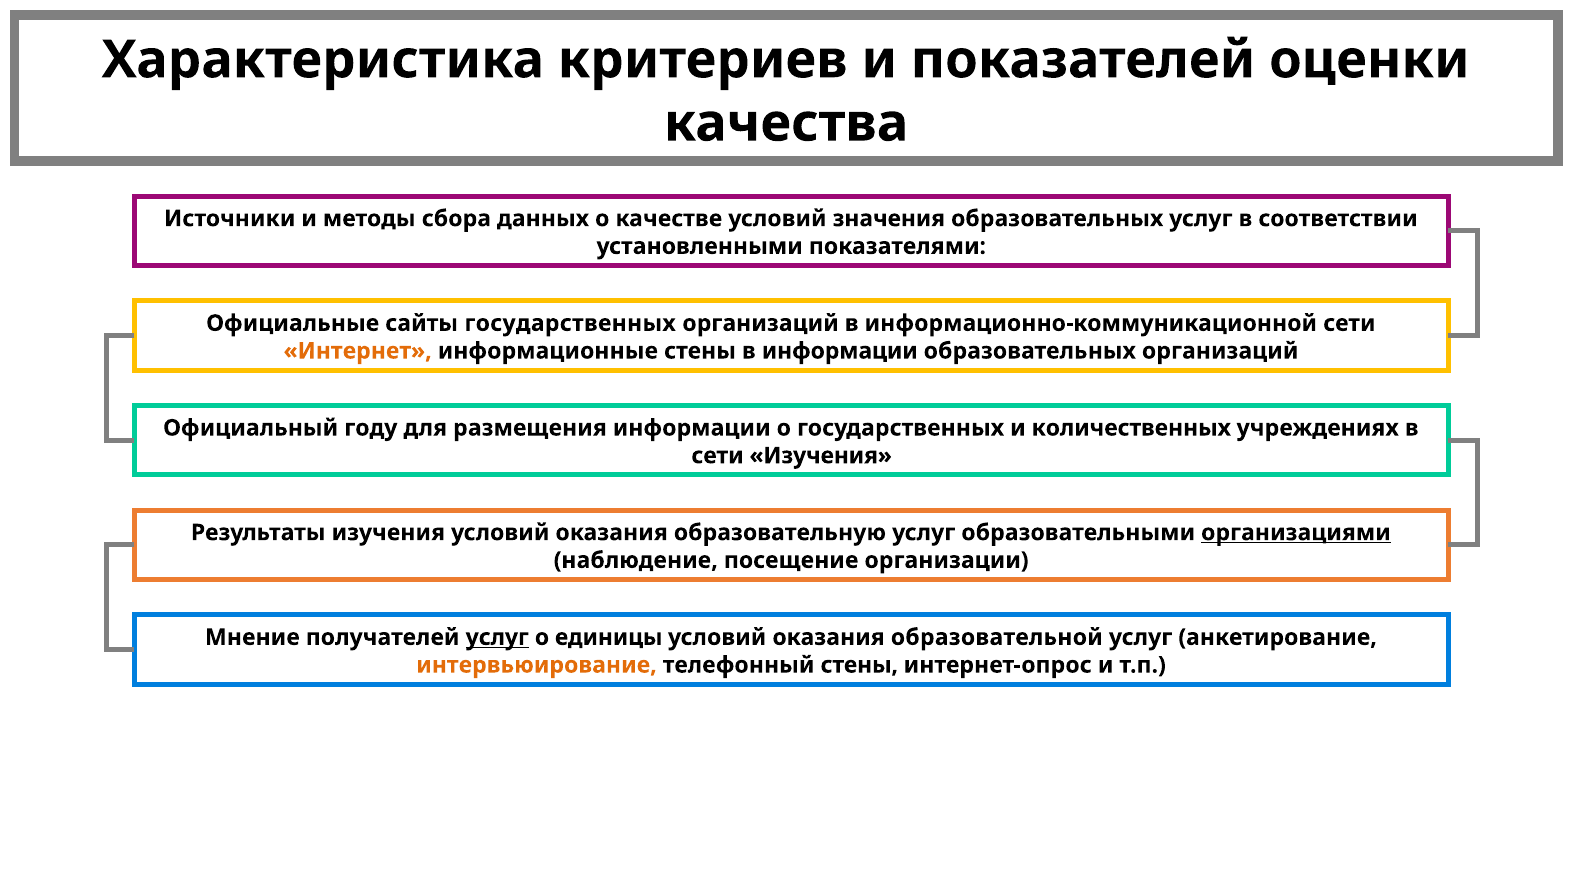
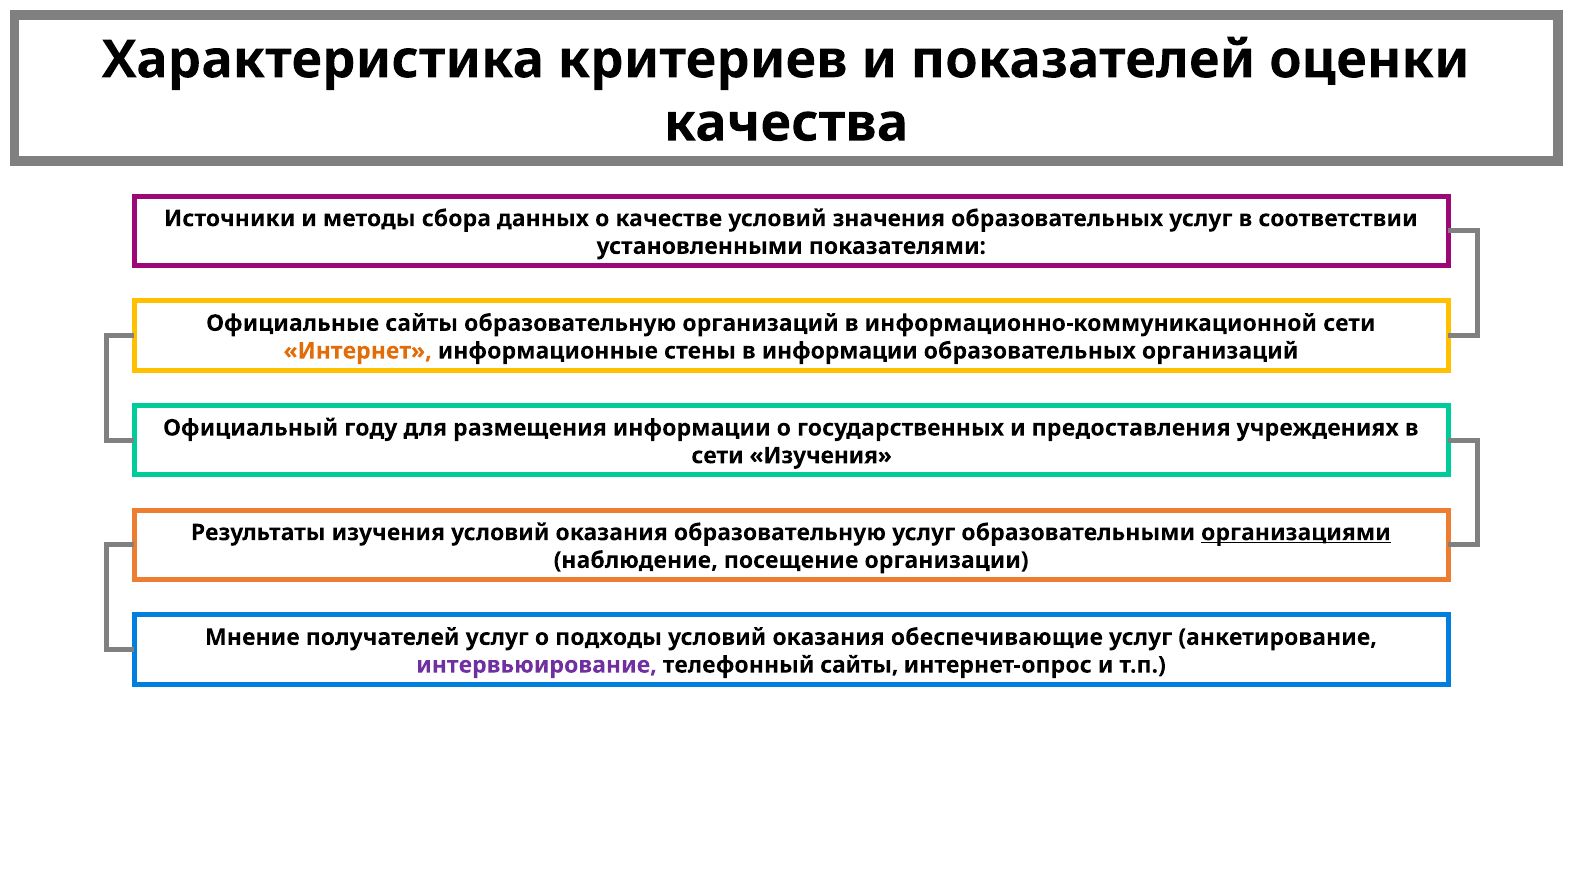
сайты государственных: государственных -> образовательную
количественных: количественных -> предоставления
услуг at (497, 638) underline: present -> none
единицы: единицы -> подходы
образовательной: образовательной -> обеспечивающие
интервьюирование colour: orange -> purple
телефонный стены: стены -> сайты
